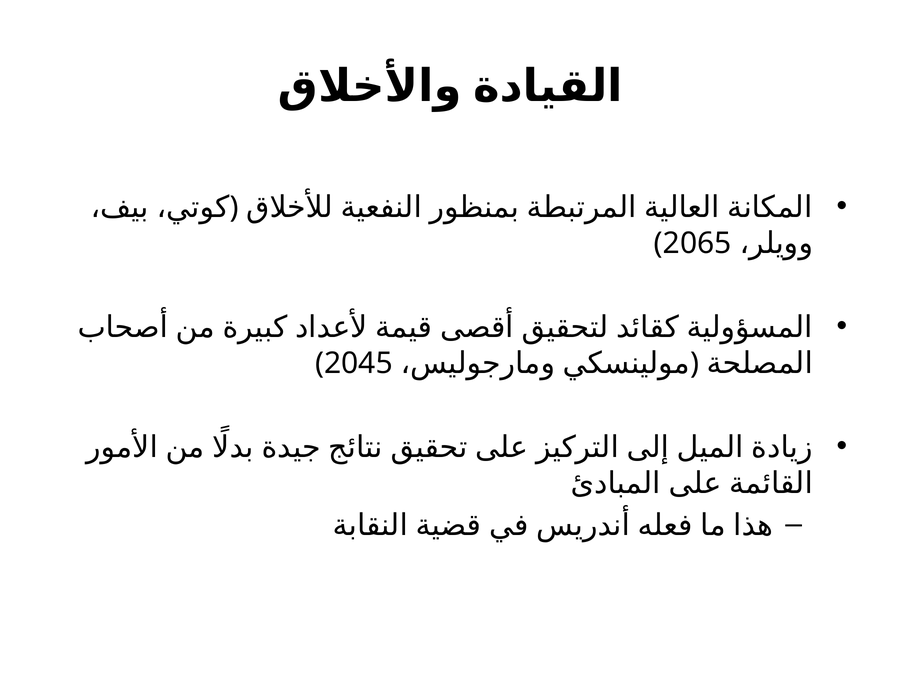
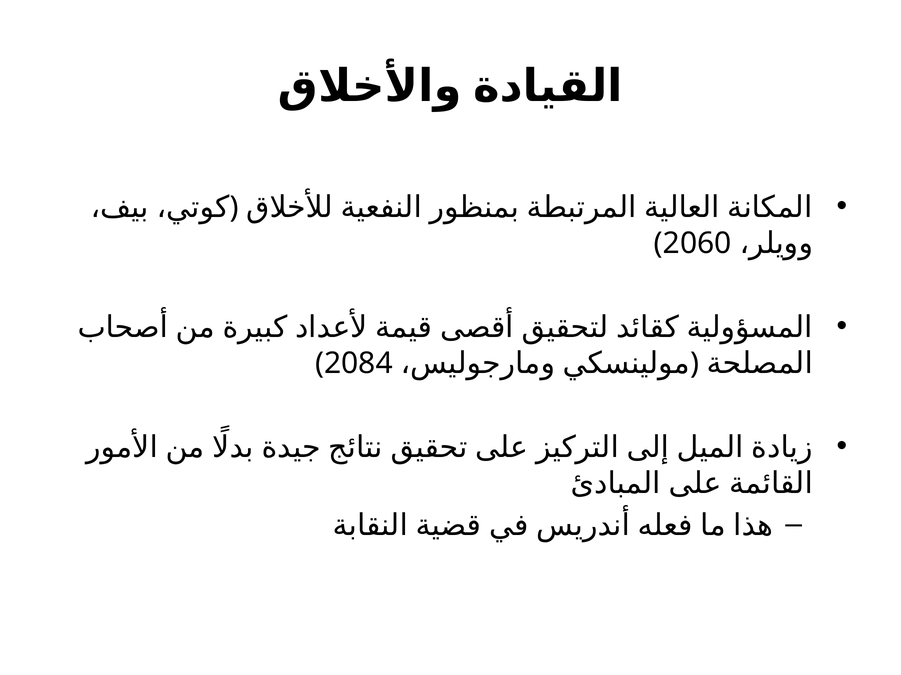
2065: 2065 -> 2060
2045: 2045 -> 2084
